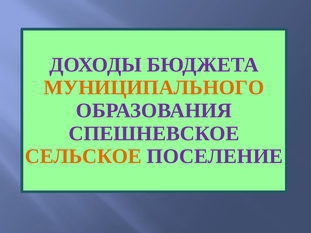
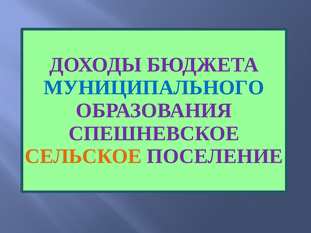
МУНИЦИПАЛЬНОГО colour: orange -> blue
